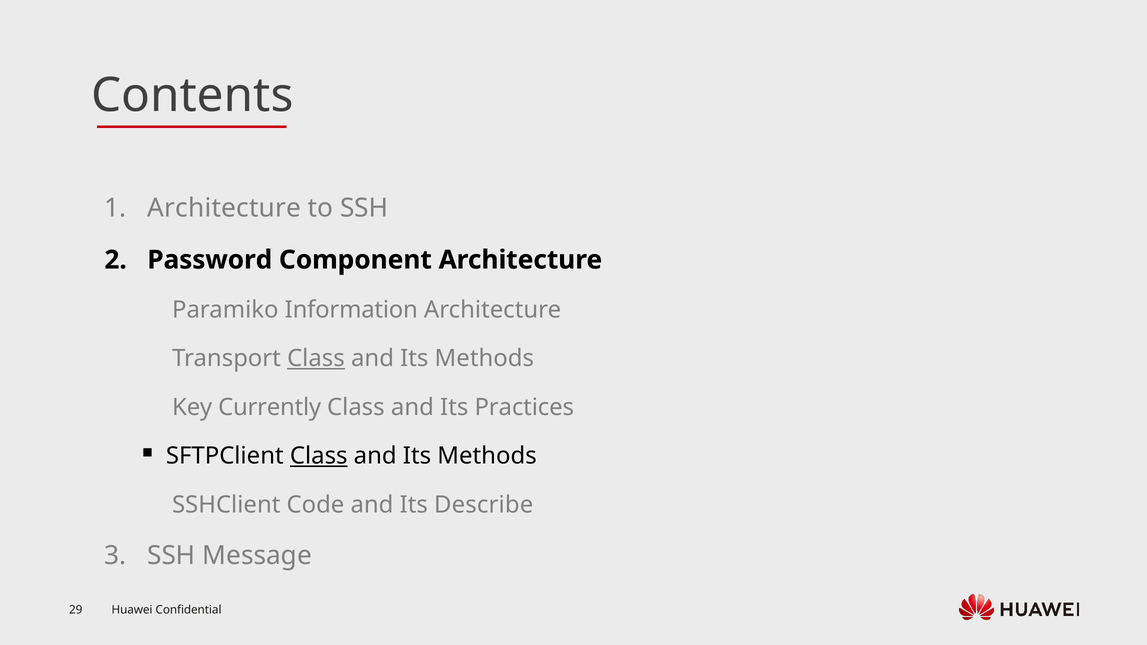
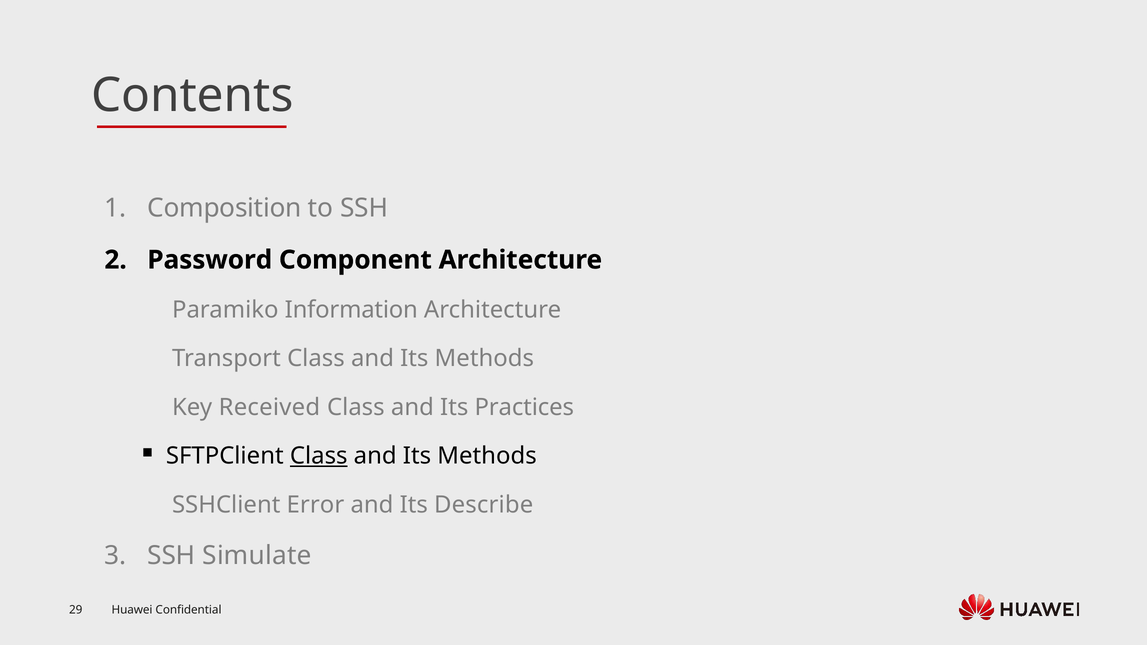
Architecture at (224, 208): Architecture -> Composition
Class at (316, 359) underline: present -> none
Currently: Currently -> Received
Code: Code -> Error
Message: Message -> Simulate
